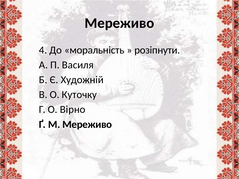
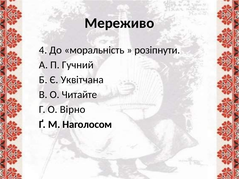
Василя: Василя -> Гучний
Художній: Художній -> Уквітчана
Куточку: Куточку -> Читайте
М Мереживо: Мереживо -> Наголосом
